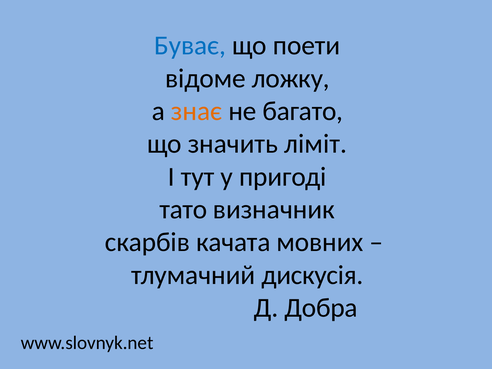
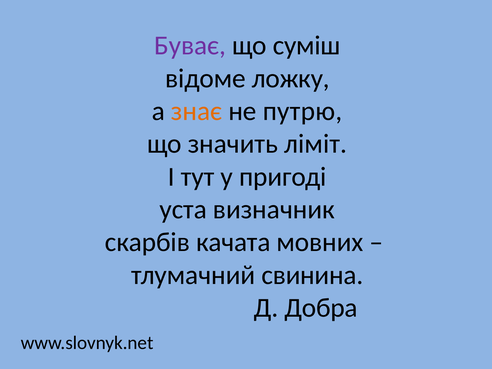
Буває colour: blue -> purple
поети: поети -> суміш
багато: багато -> путрю
тато: тато -> уста
дискусія: дискусія -> свинина
